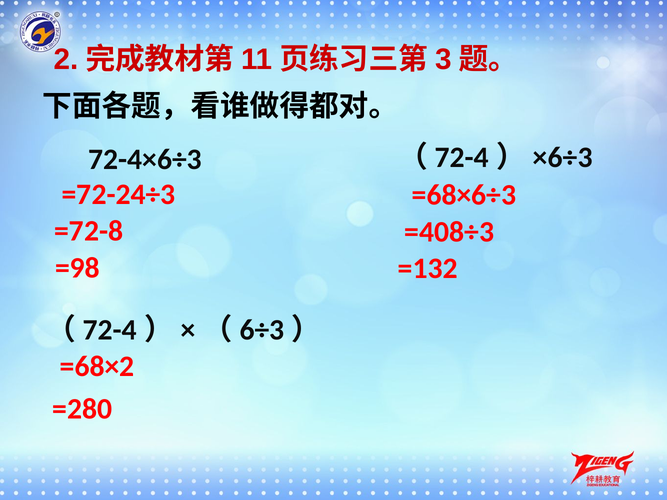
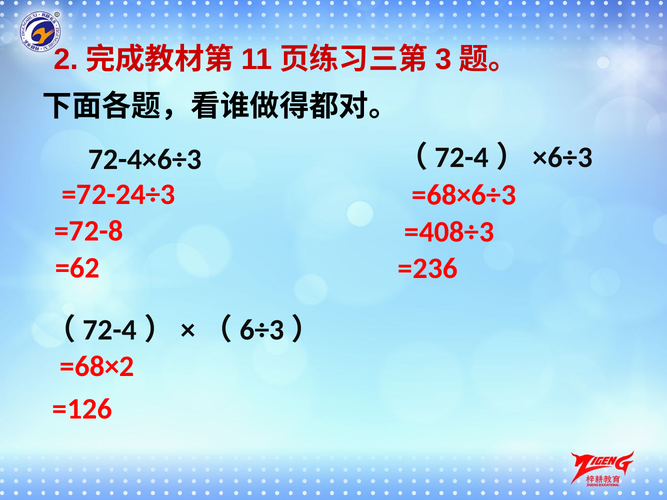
=98: =98 -> =62
=132: =132 -> =236
=280: =280 -> =126
